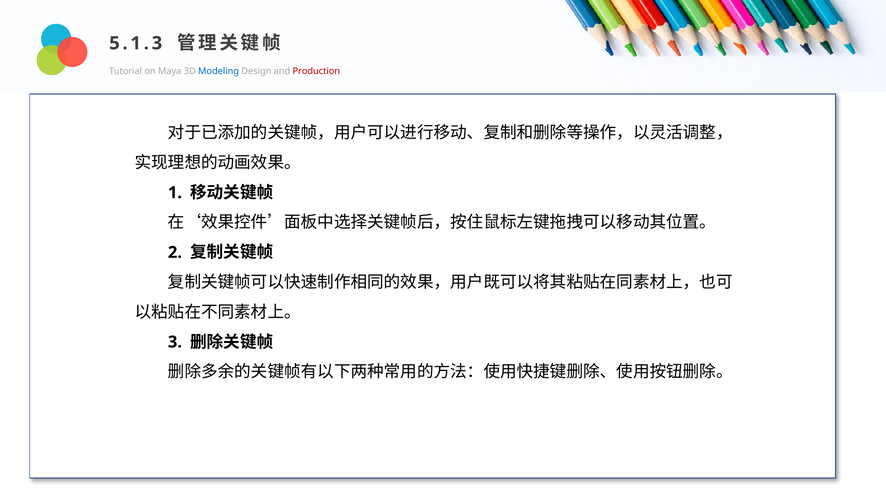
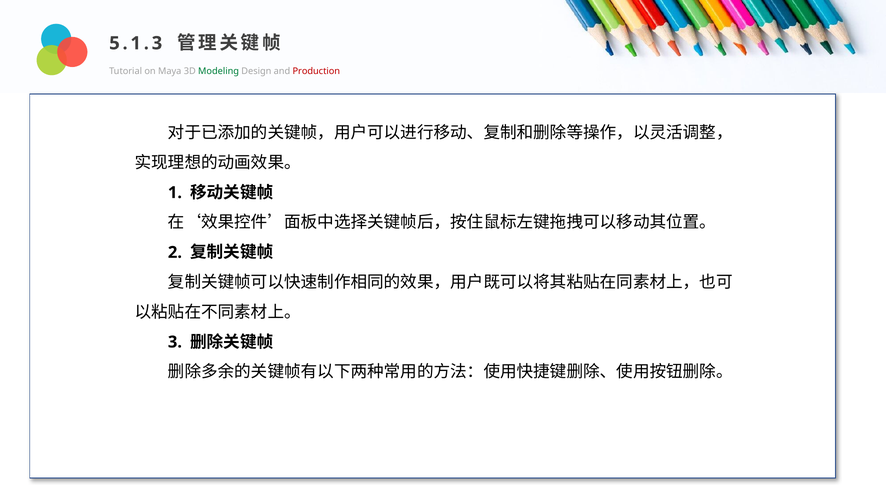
Modeling colour: blue -> green
